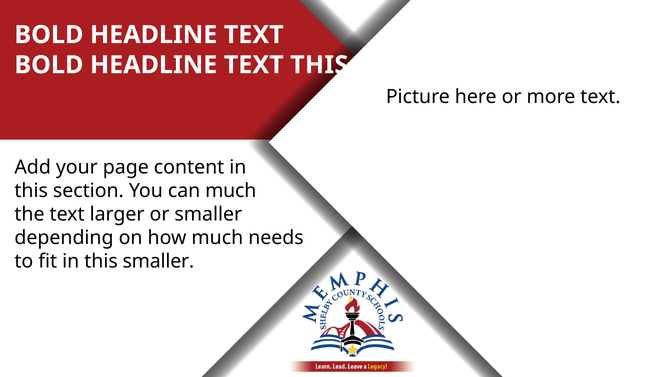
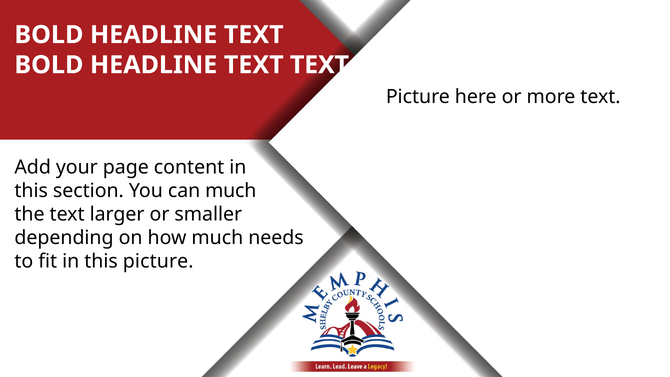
TEXT THIS: THIS -> TEXT
this smaller: smaller -> picture
